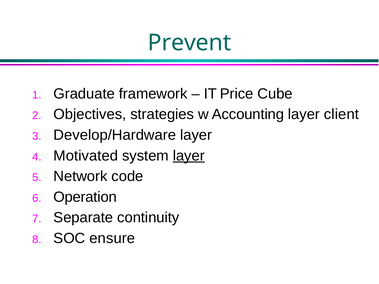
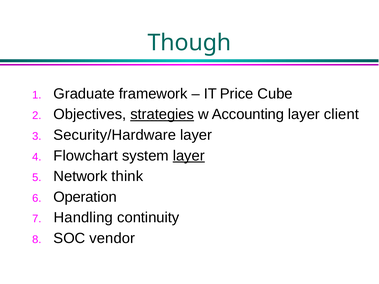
Prevent: Prevent -> Though
strategies underline: none -> present
Develop/Hardware: Develop/Hardware -> Security/Hardware
Motivated: Motivated -> Flowchart
code: code -> think
Separate: Separate -> Handling
ensure: ensure -> vendor
